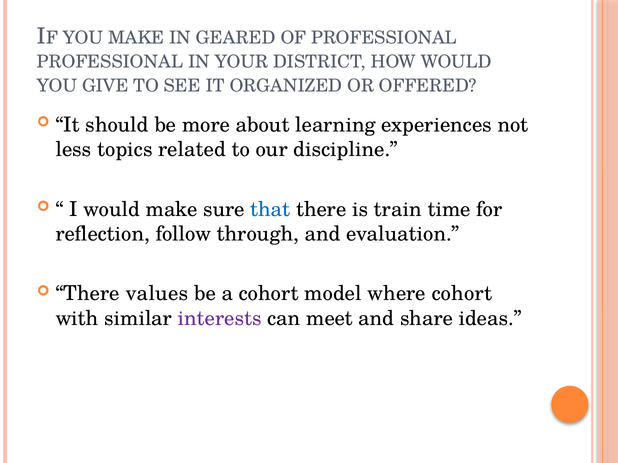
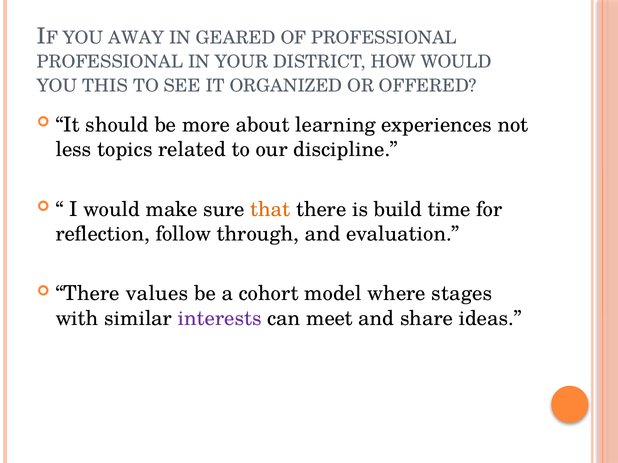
YOU MAKE: MAKE -> AWAY
GIVE: GIVE -> THIS
that colour: blue -> orange
train: train -> build
where cohort: cohort -> stages
